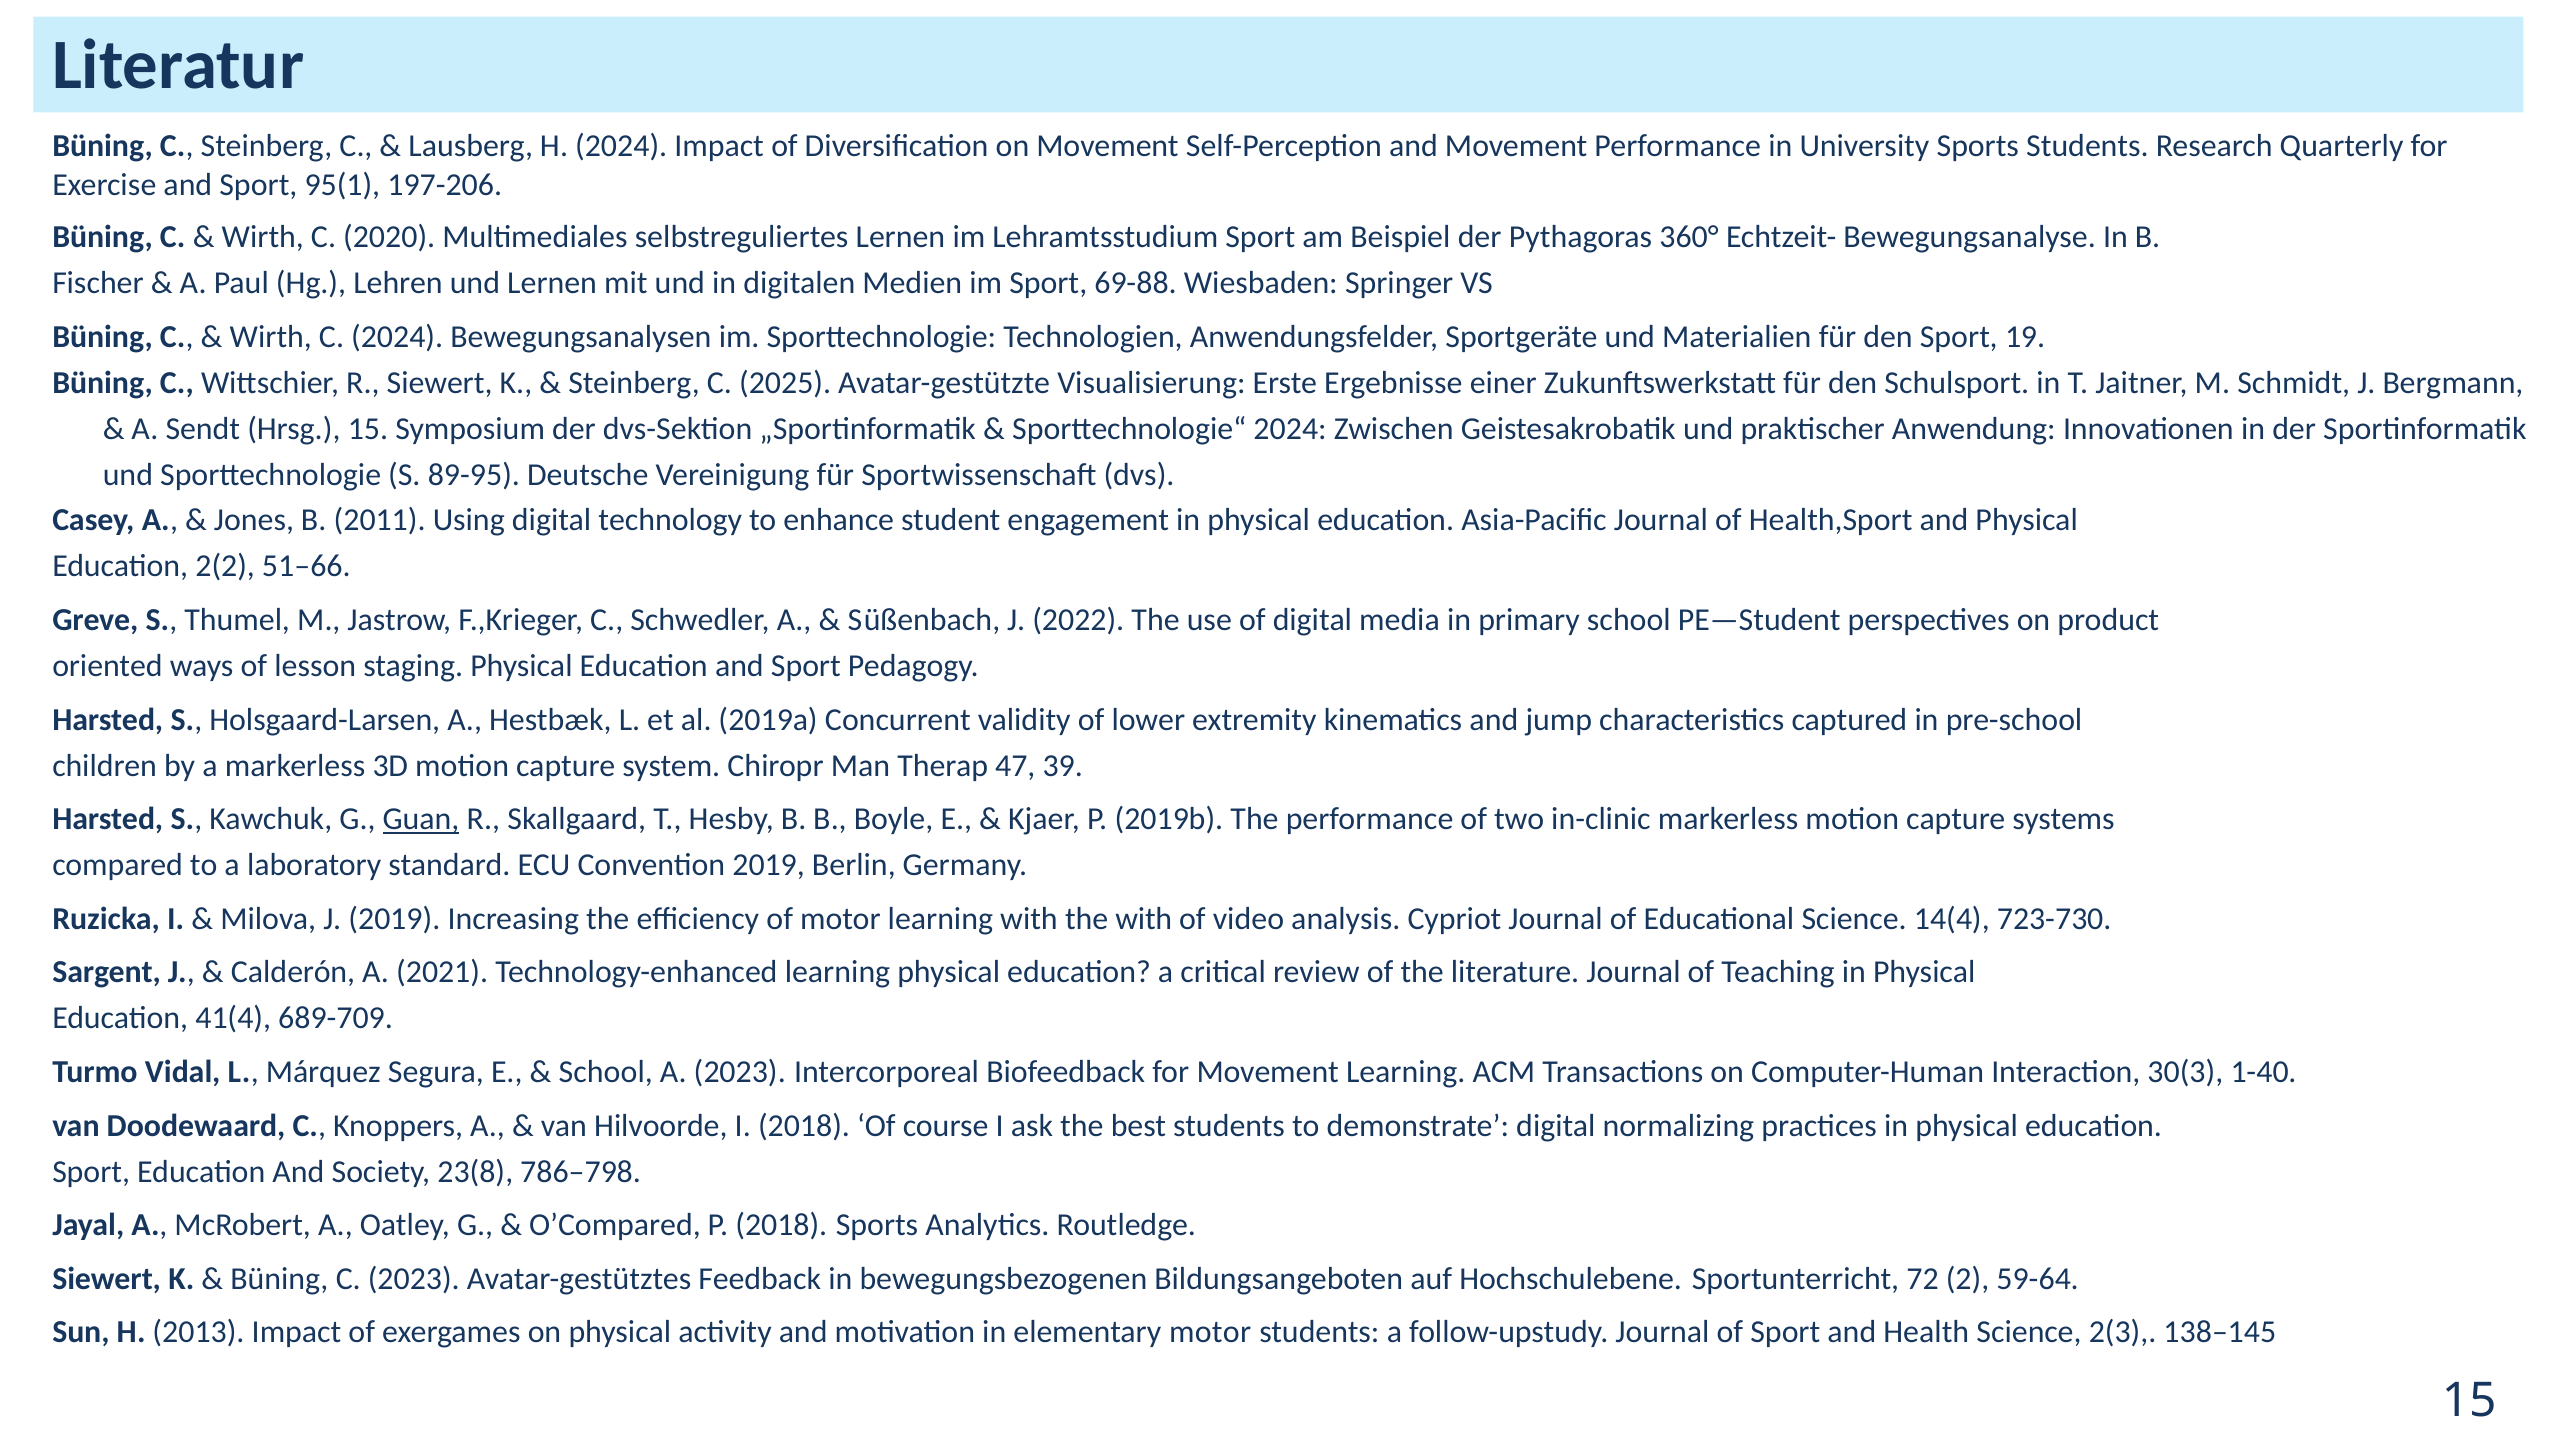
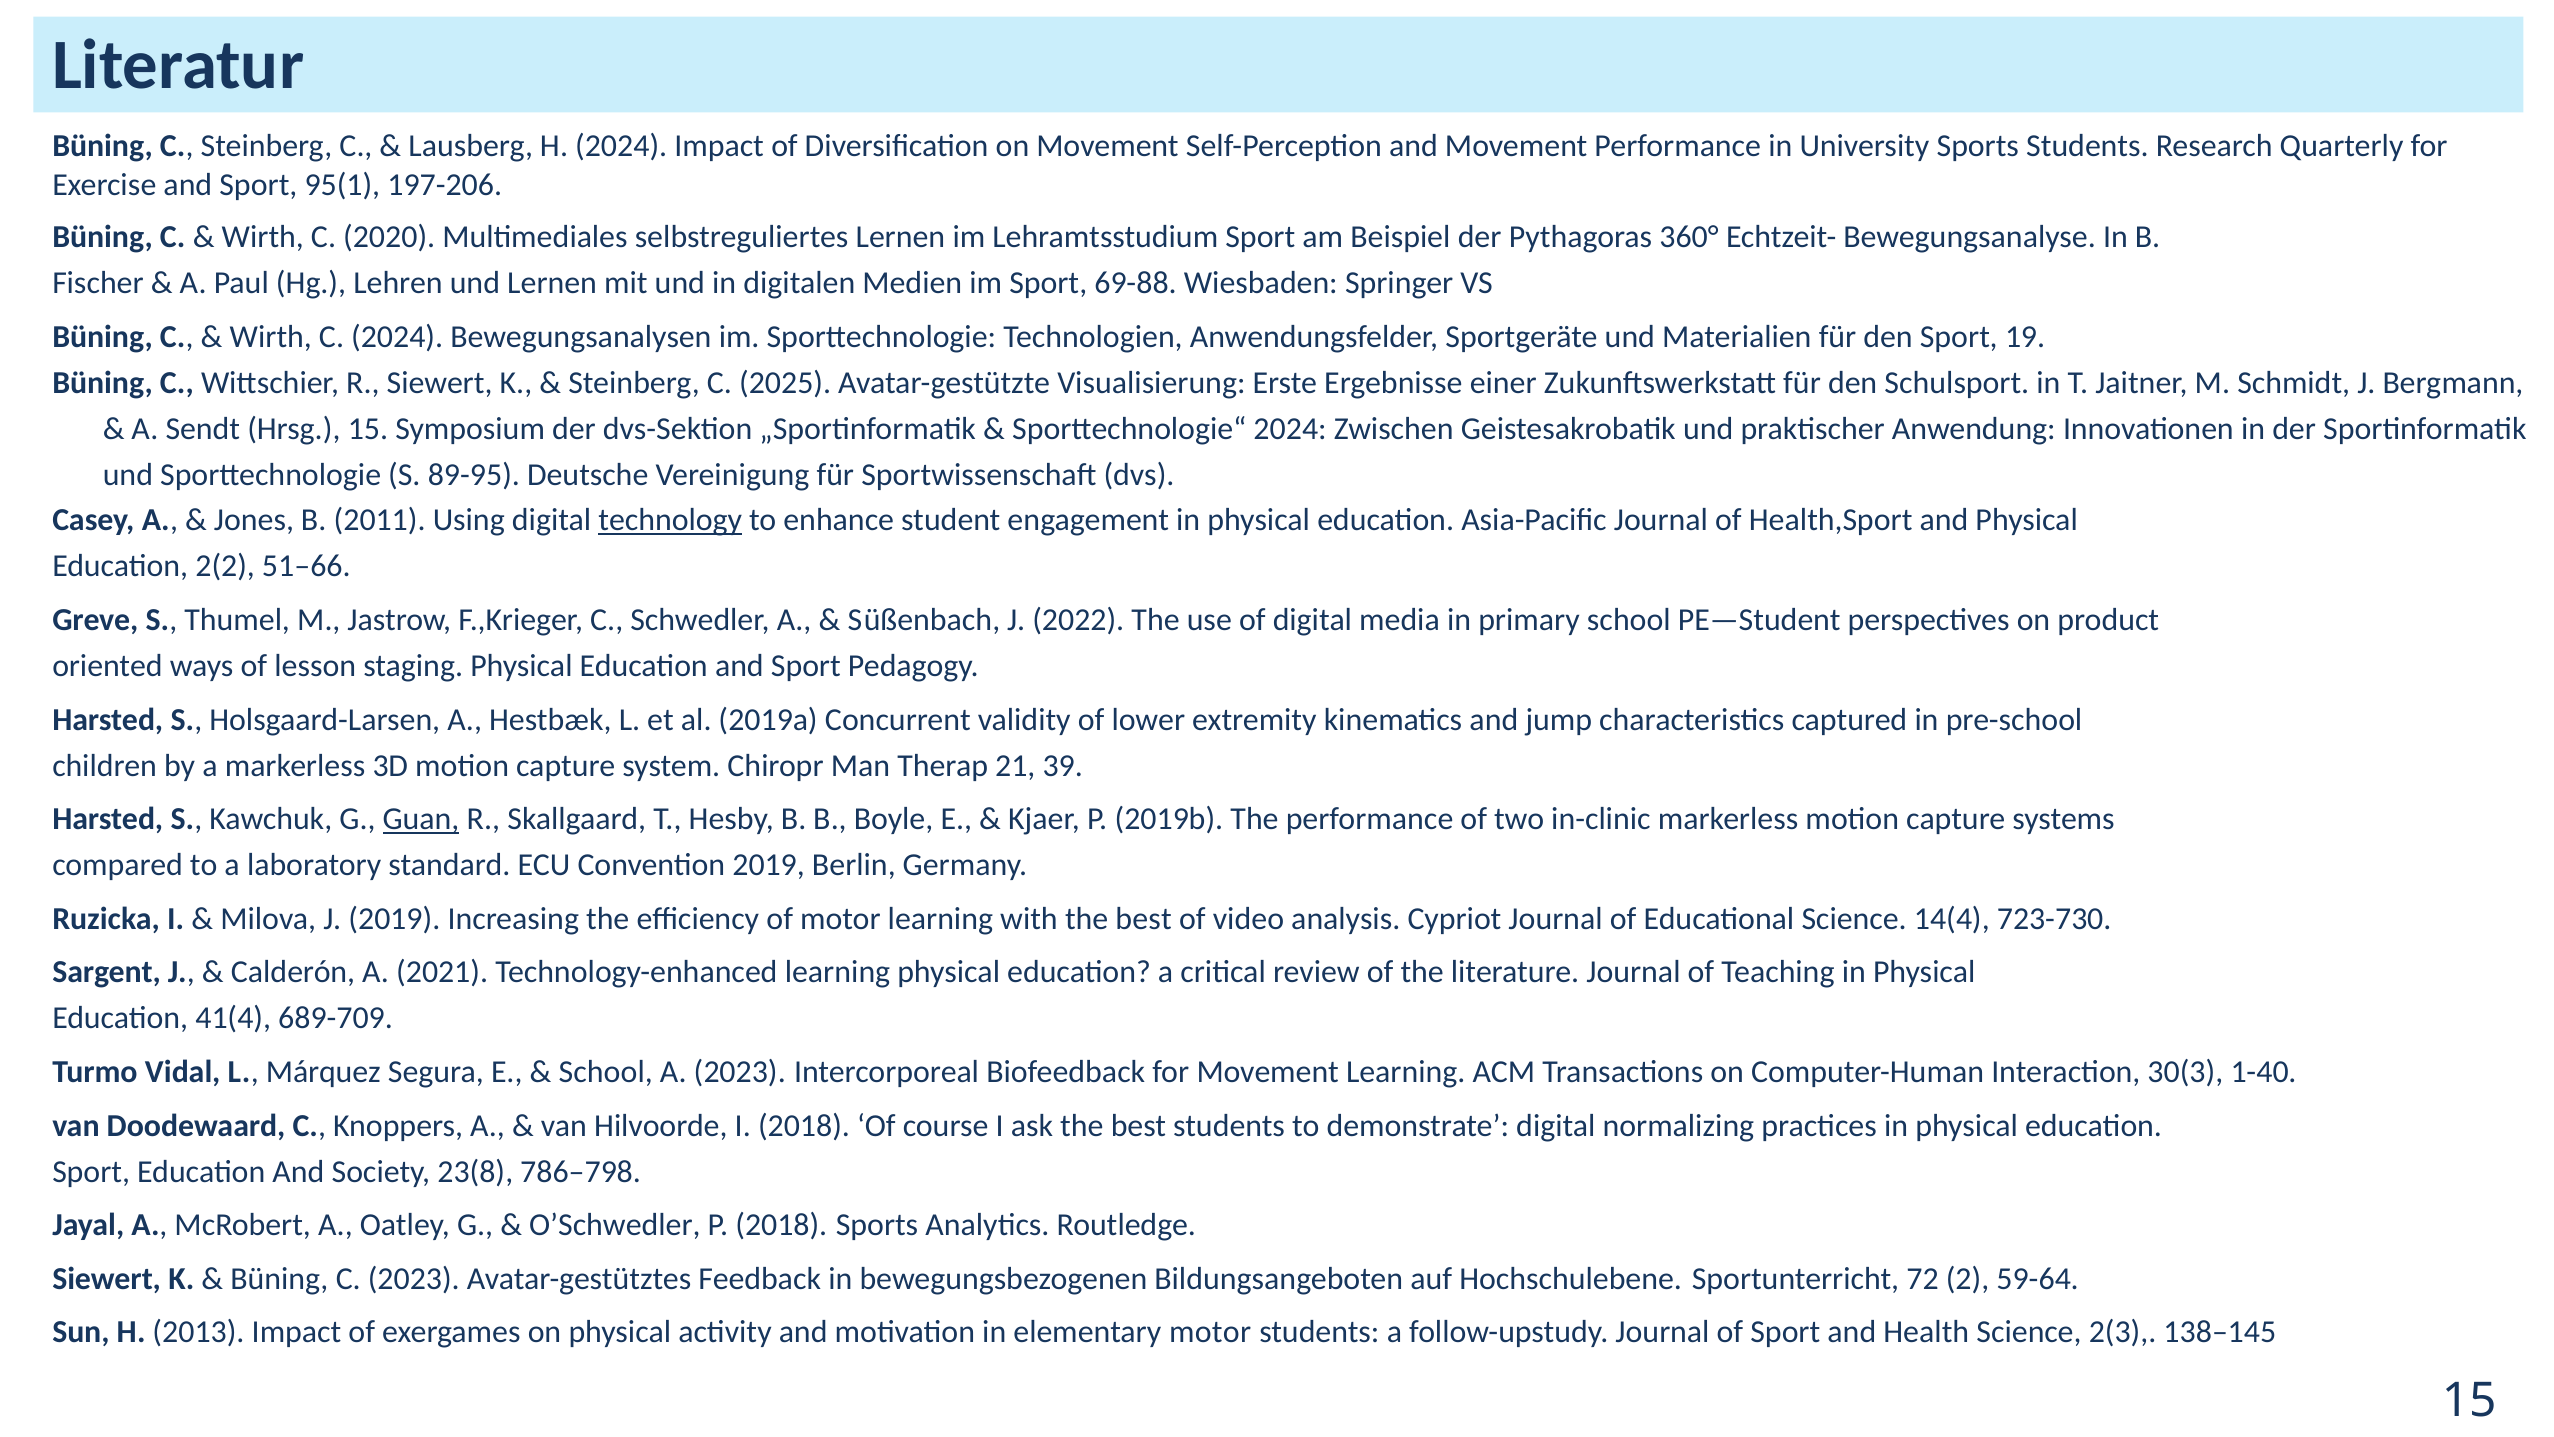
technology underline: none -> present
47: 47 -> 21
with the with: with -> best
O’Compared: O’Compared -> O’Schwedler
